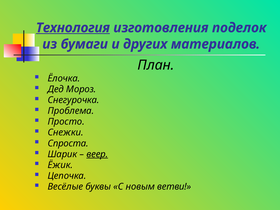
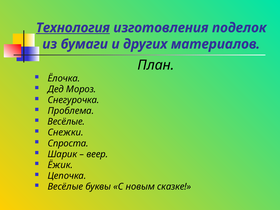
Просто at (66, 122): Просто -> Весёлые
веер underline: present -> none
ветви: ветви -> сказке
